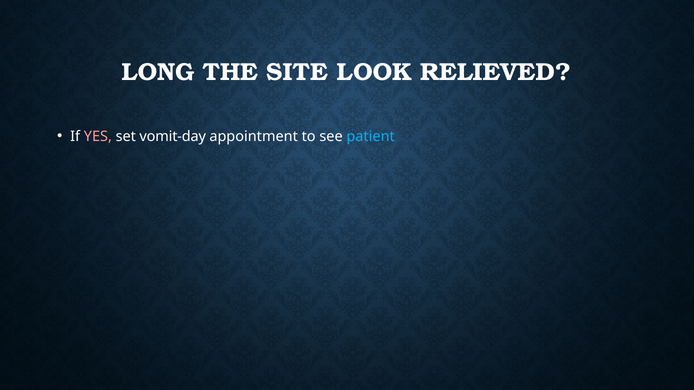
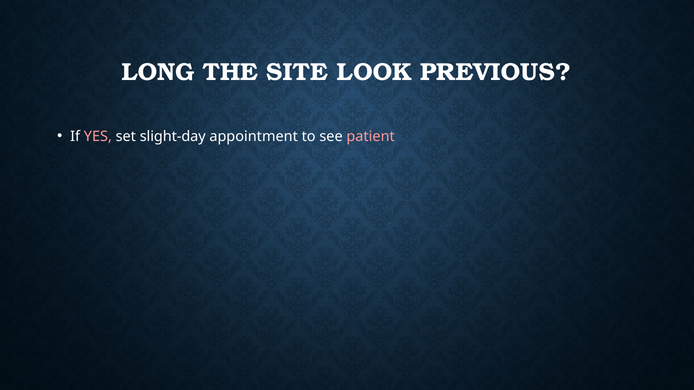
RELIEVED: RELIEVED -> PREVIOUS
vomit-day: vomit-day -> slight-day
patient colour: light blue -> pink
